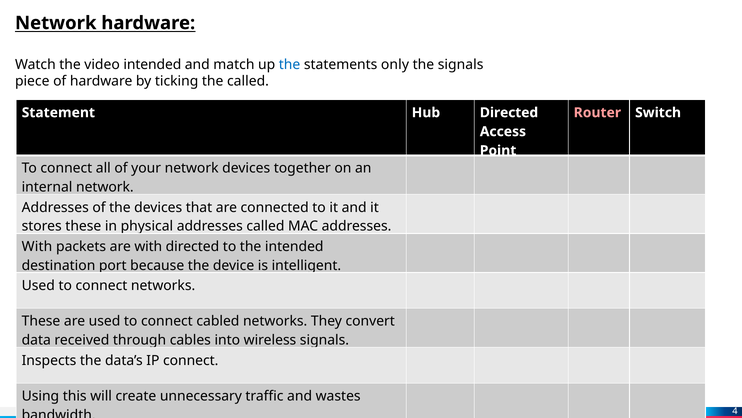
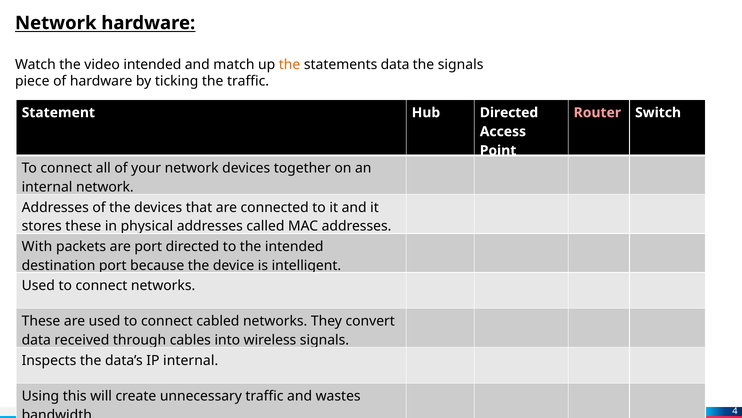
the at (290, 64) colour: blue -> orange
statements only: only -> data
the called: called -> traffic
are with: with -> port
IP connect: connect -> internal
